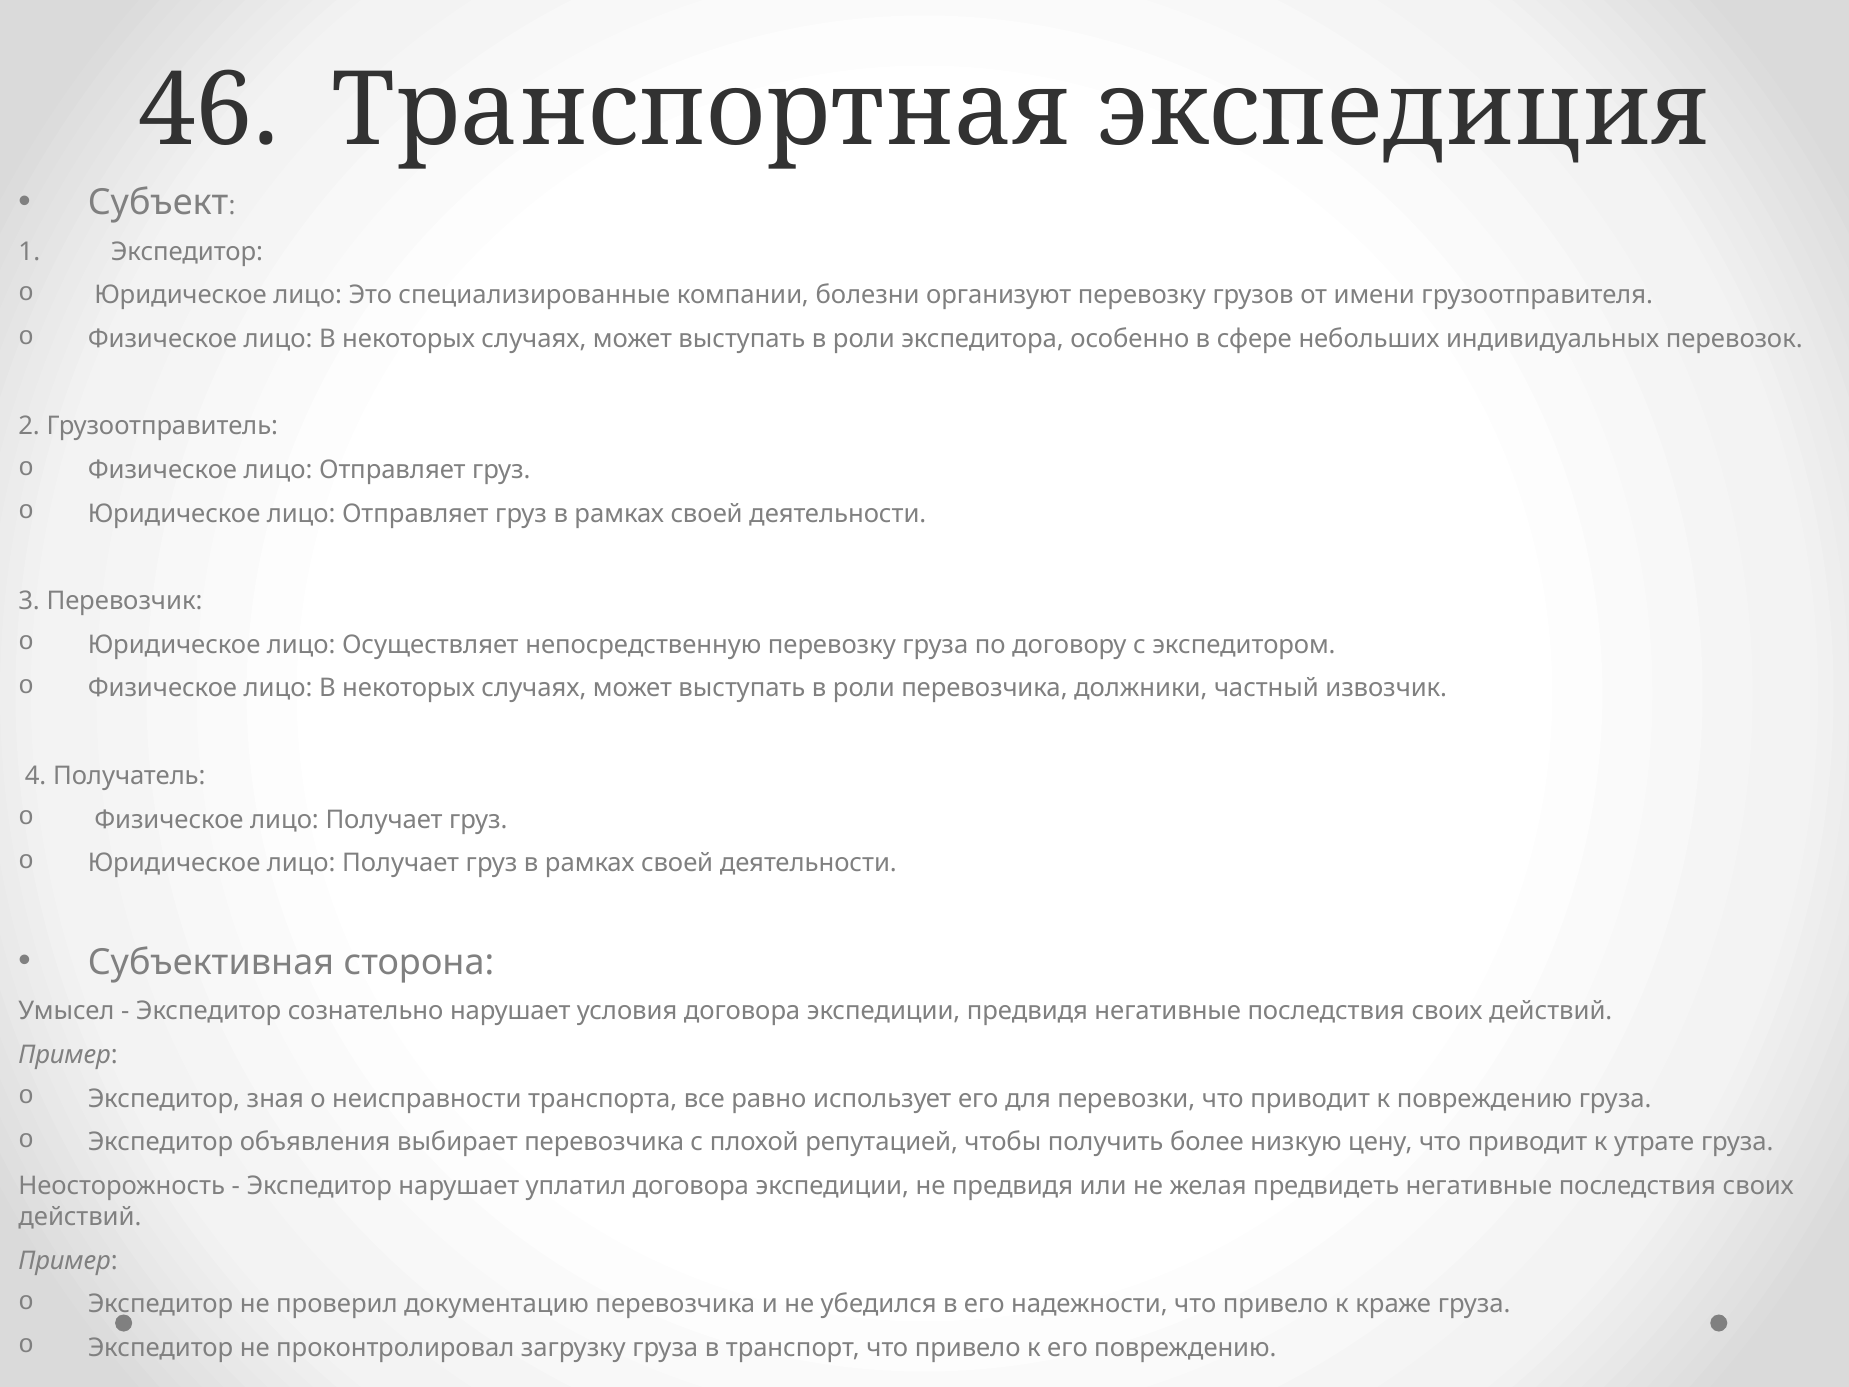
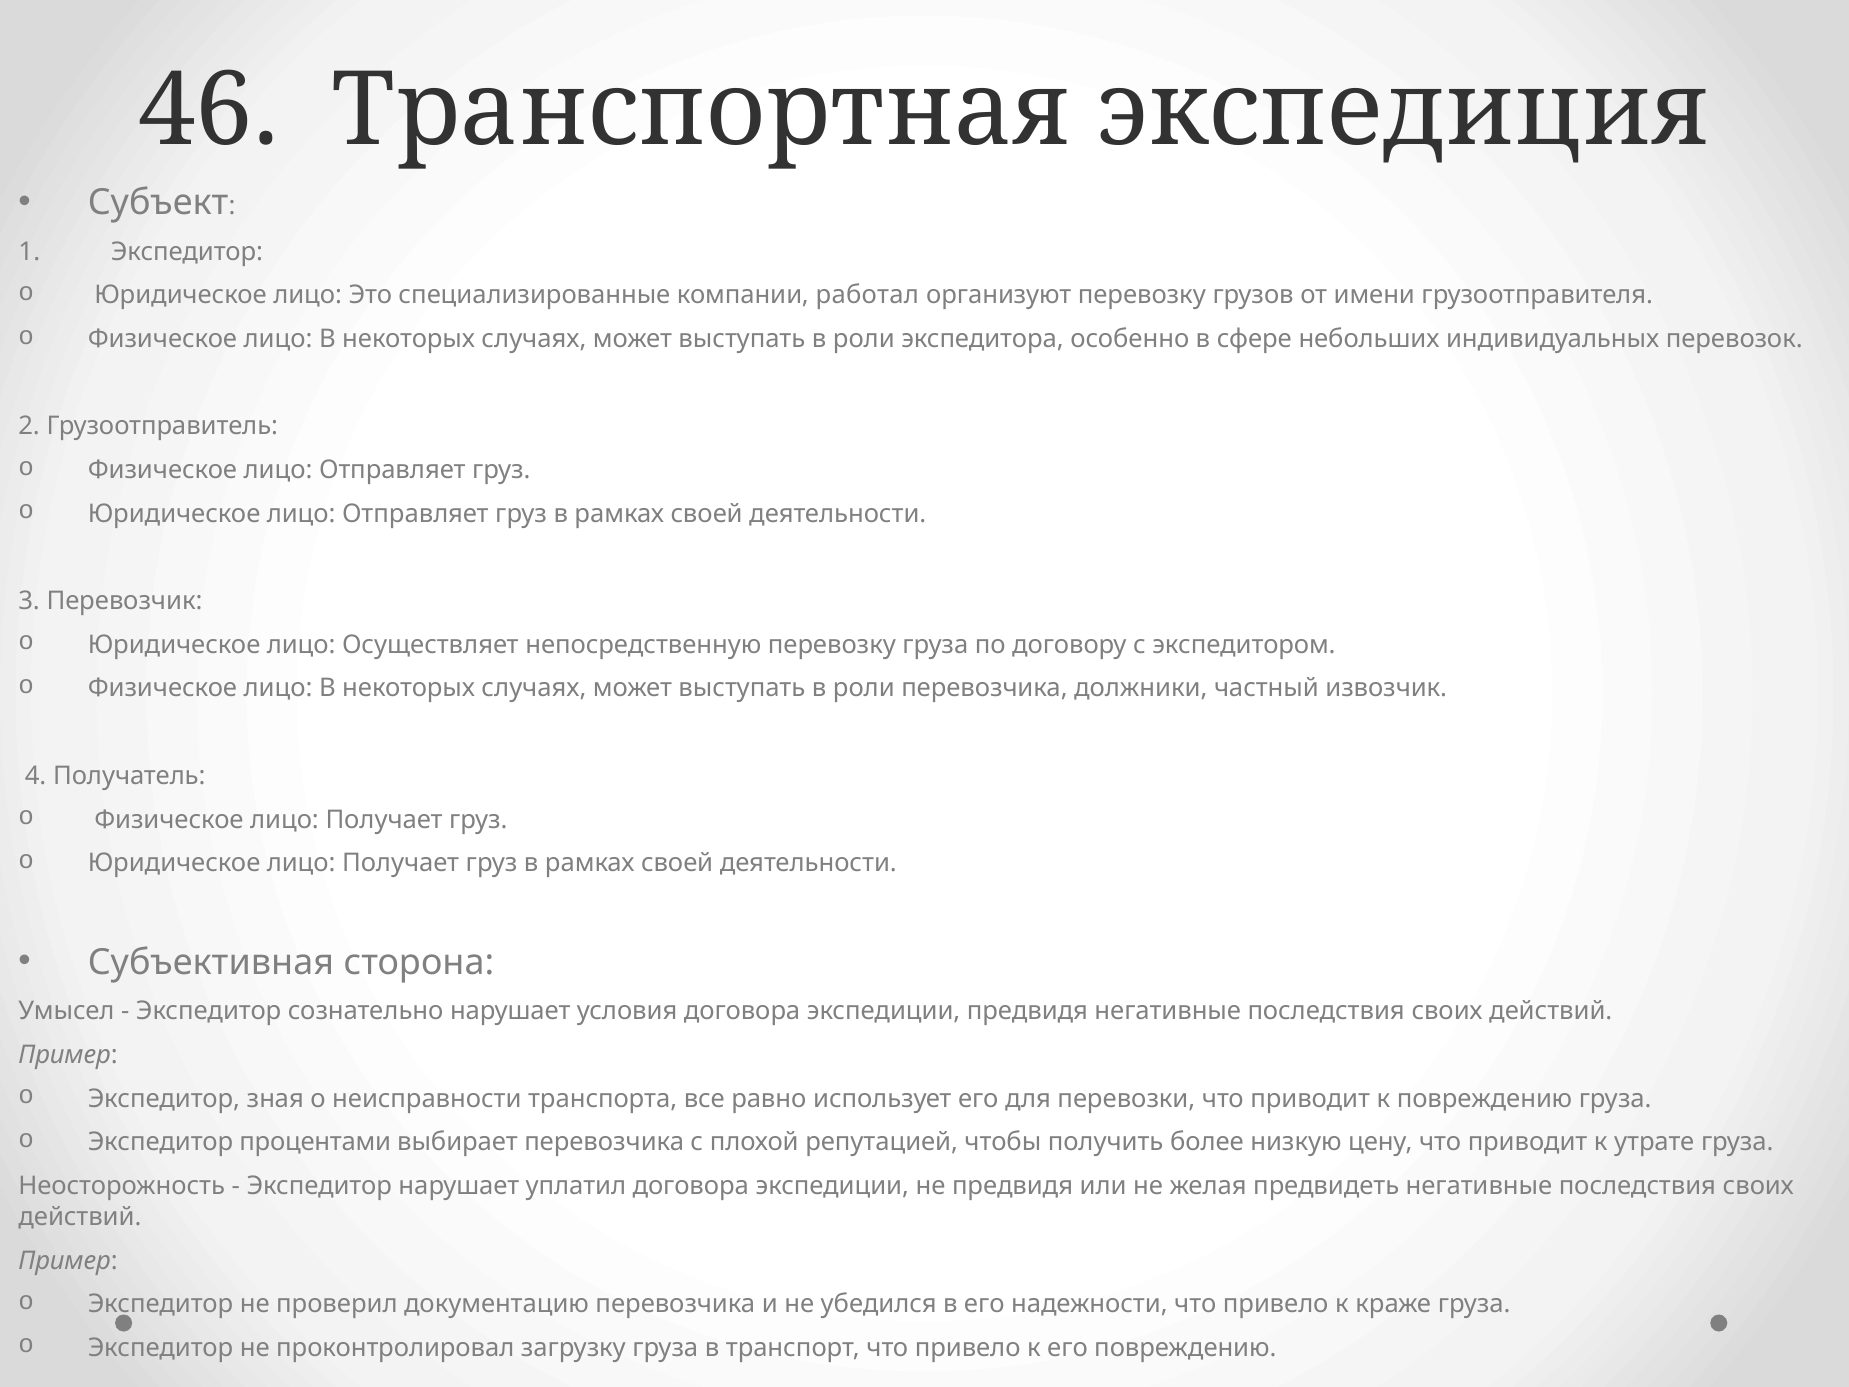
болезни: болезни -> работал
объявления: объявления -> процентами
